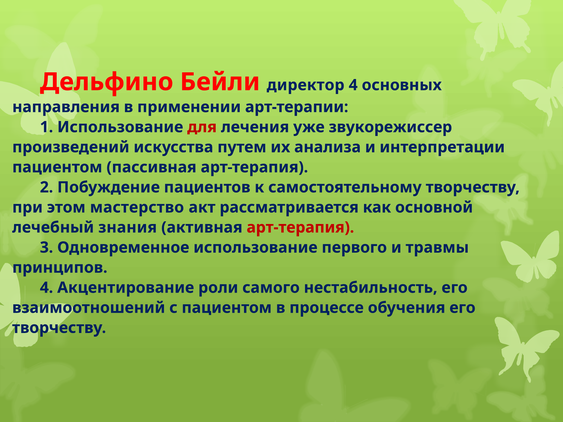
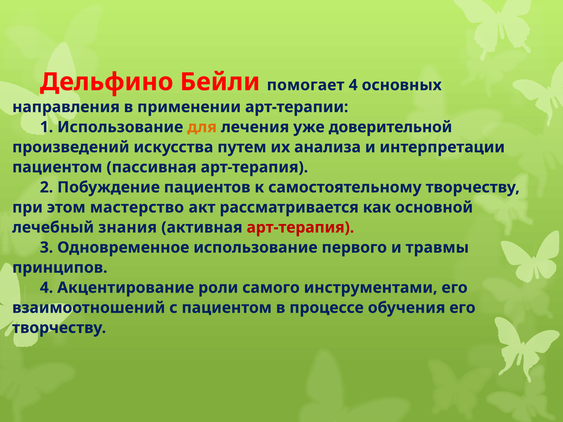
директор: директор -> помогает
для colour: red -> orange
звукорежиссер: звукорежиссер -> доверительной
нестабильность: нестабильность -> инструментами
